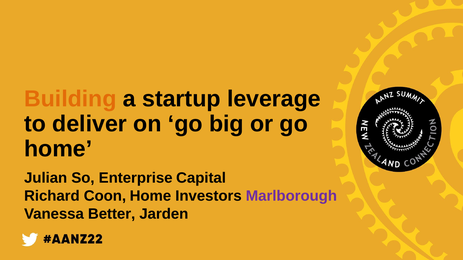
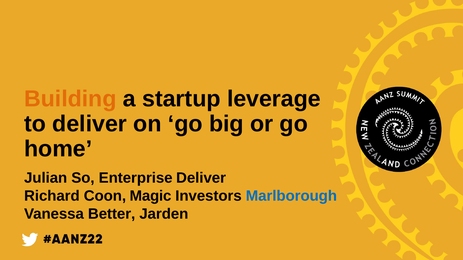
Enterprise Capital: Capital -> Deliver
Coon Home: Home -> Magic
Marlborough colour: purple -> blue
